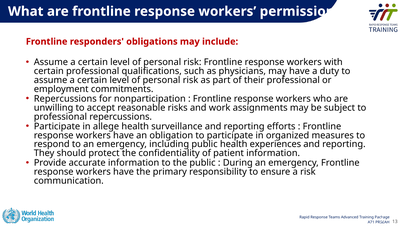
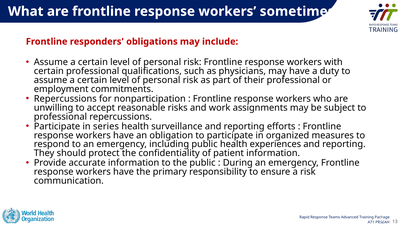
permission: permission -> sometimes
allege: allege -> series
